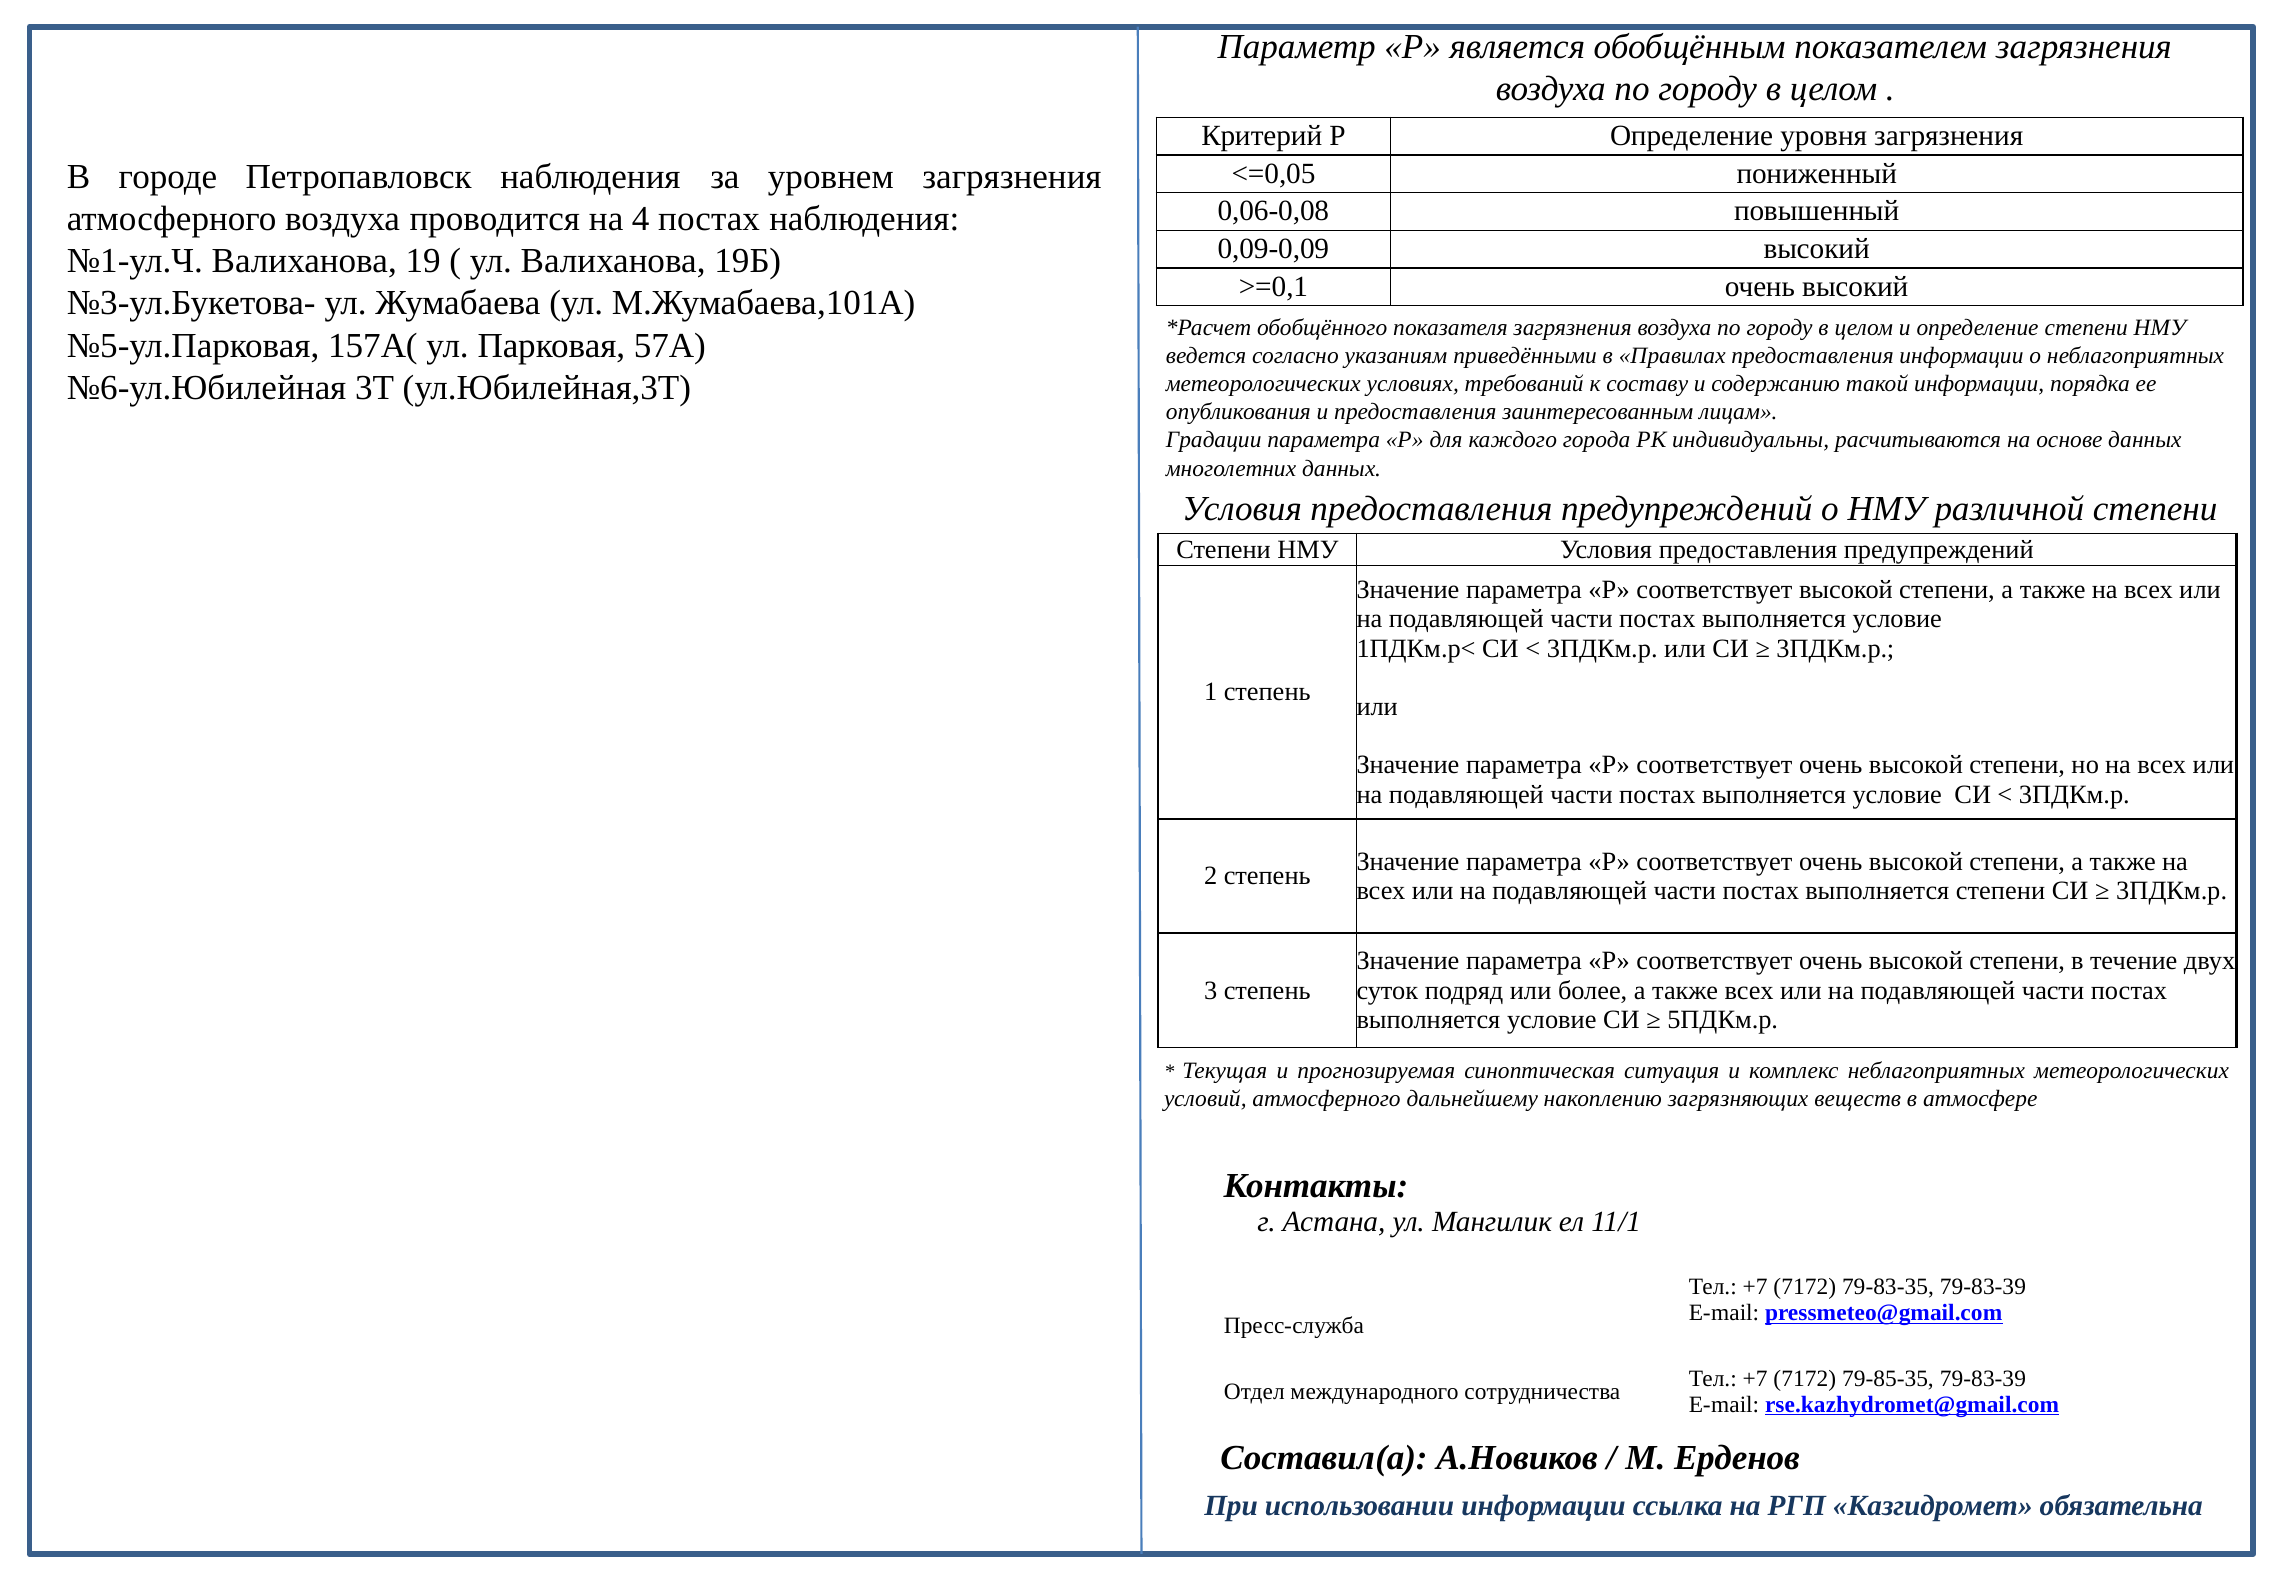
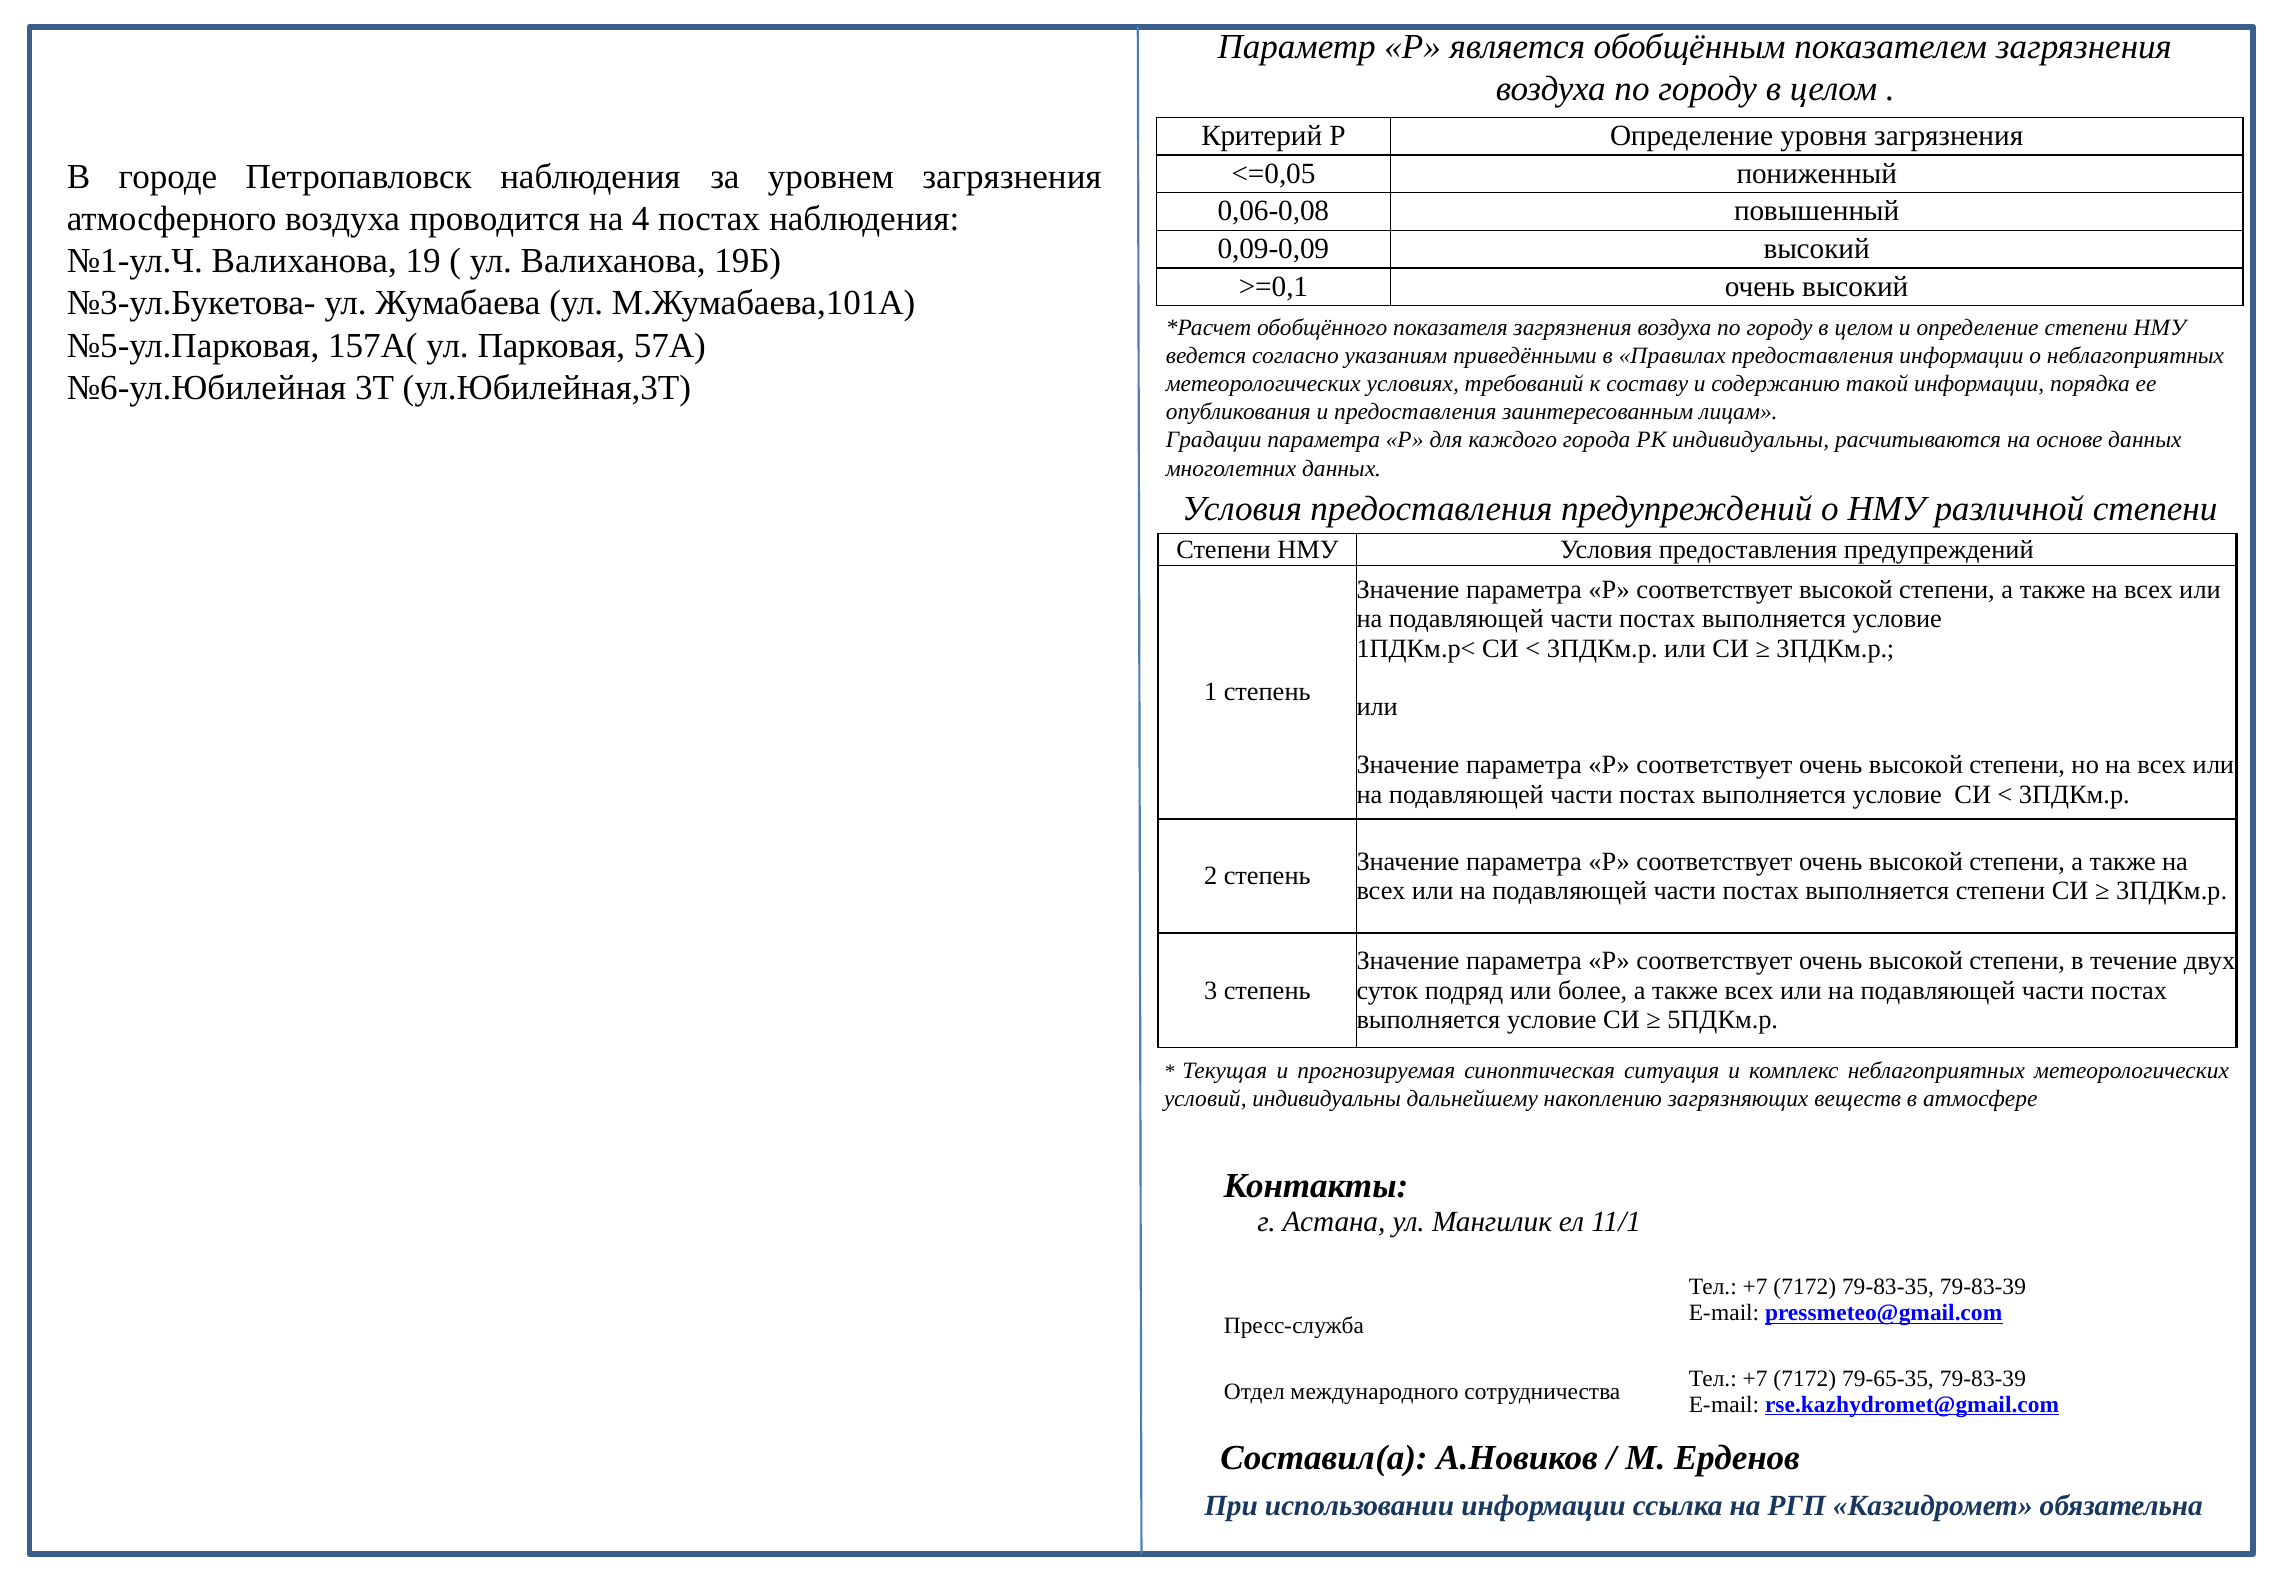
условий атмосферного: атмосферного -> индивидуальны
79-85-35: 79-85-35 -> 79-65-35
